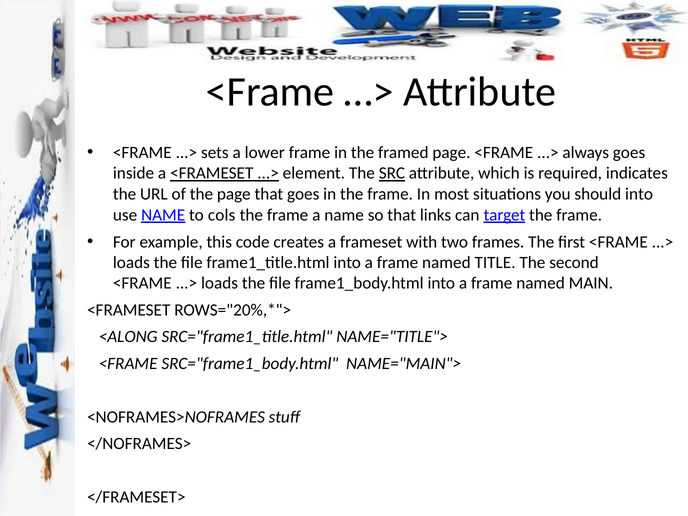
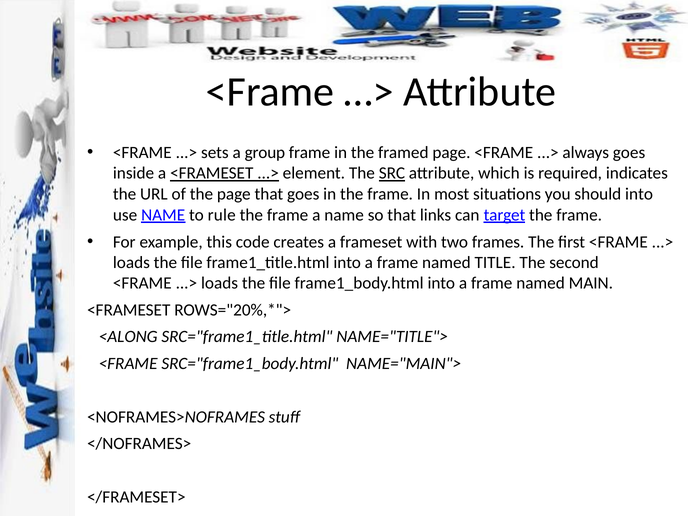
lower: lower -> group
cols: cols -> rule
